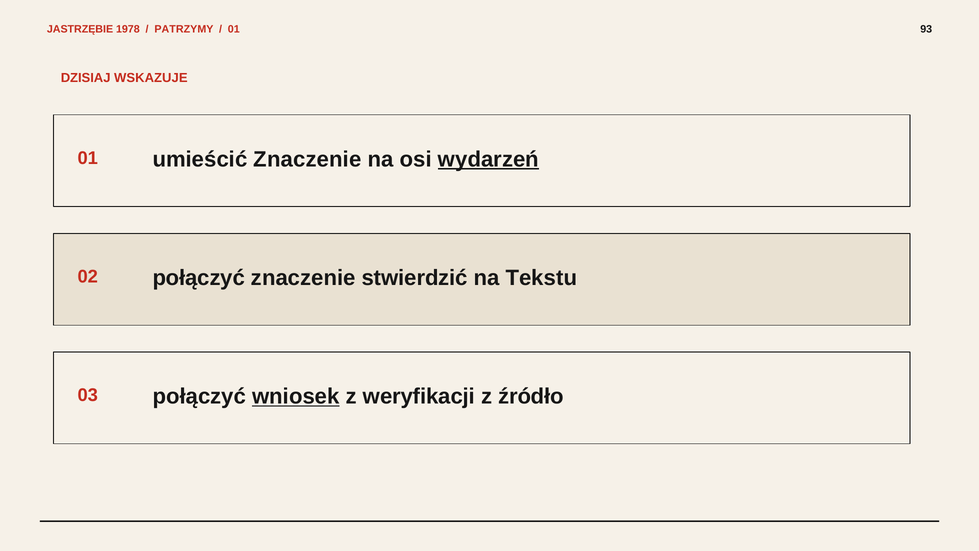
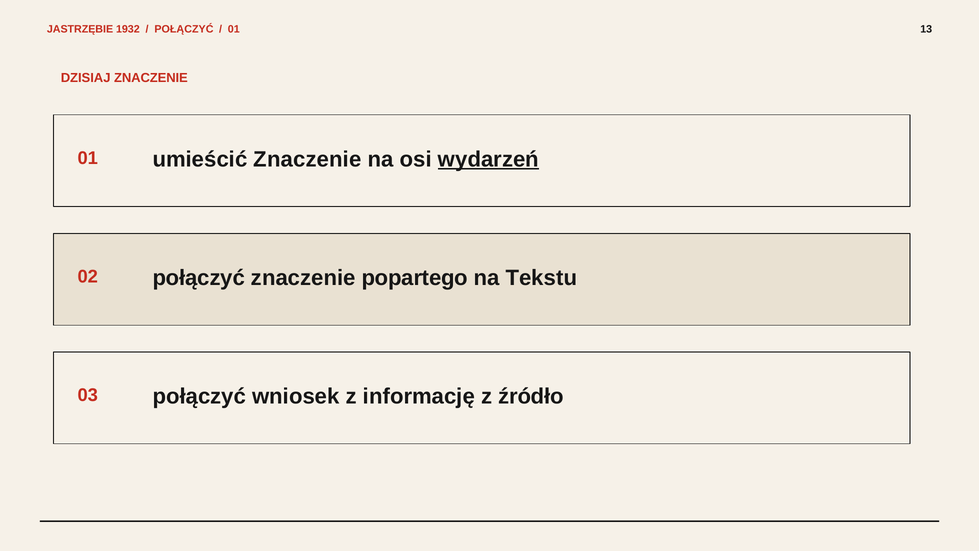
1978: 1978 -> 1932
PATRZYMY at (184, 29): PATRZYMY -> POŁĄCZYĆ
93: 93 -> 13
DZISIAJ WSKAZUJE: WSKAZUJE -> ZNACZENIE
stwierdzić: stwierdzić -> popartego
wniosek underline: present -> none
weryfikacji: weryfikacji -> informację
